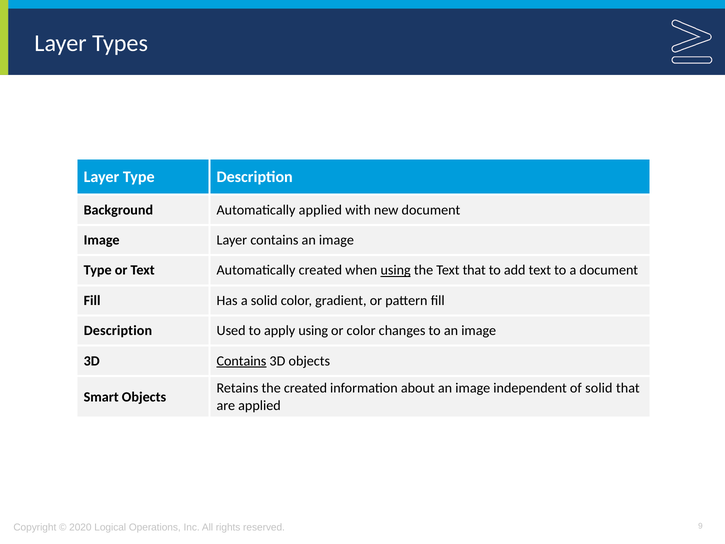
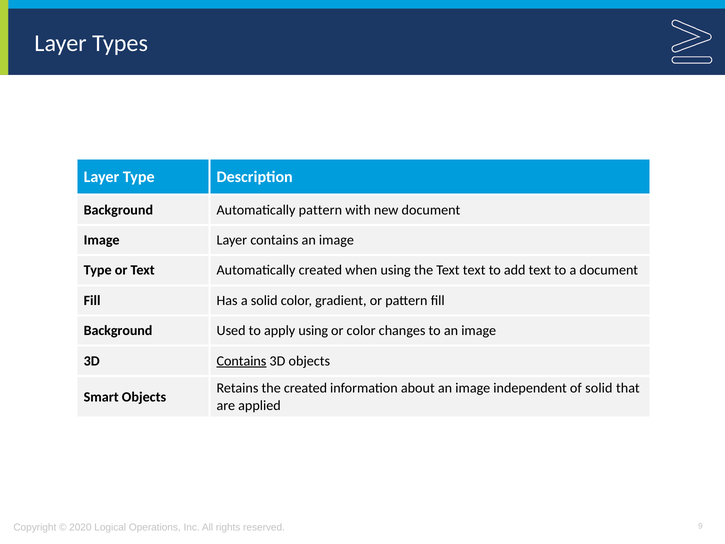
Automatically applied: applied -> pattern
using at (396, 270) underline: present -> none
Text that: that -> text
Description at (118, 331): Description -> Background
